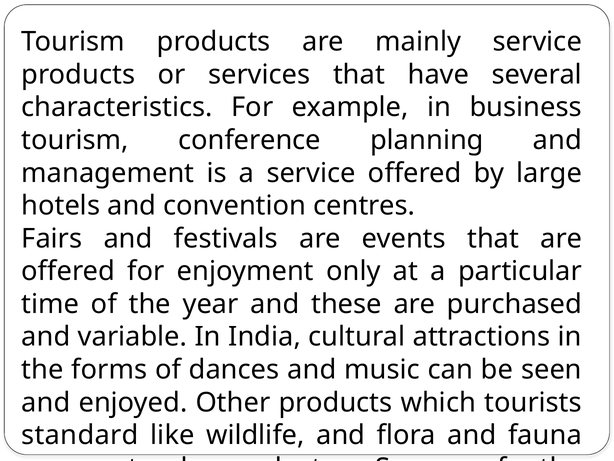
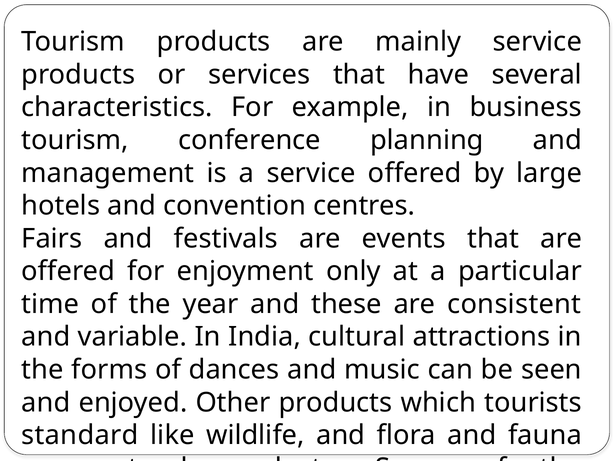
purchased: purchased -> consistent
